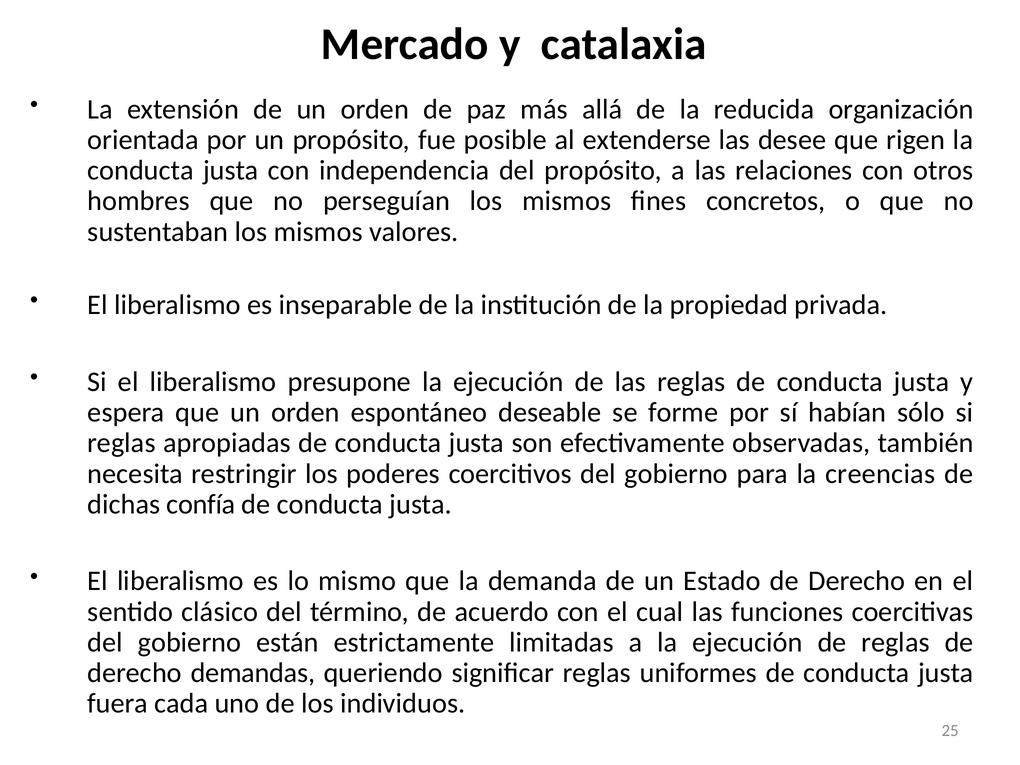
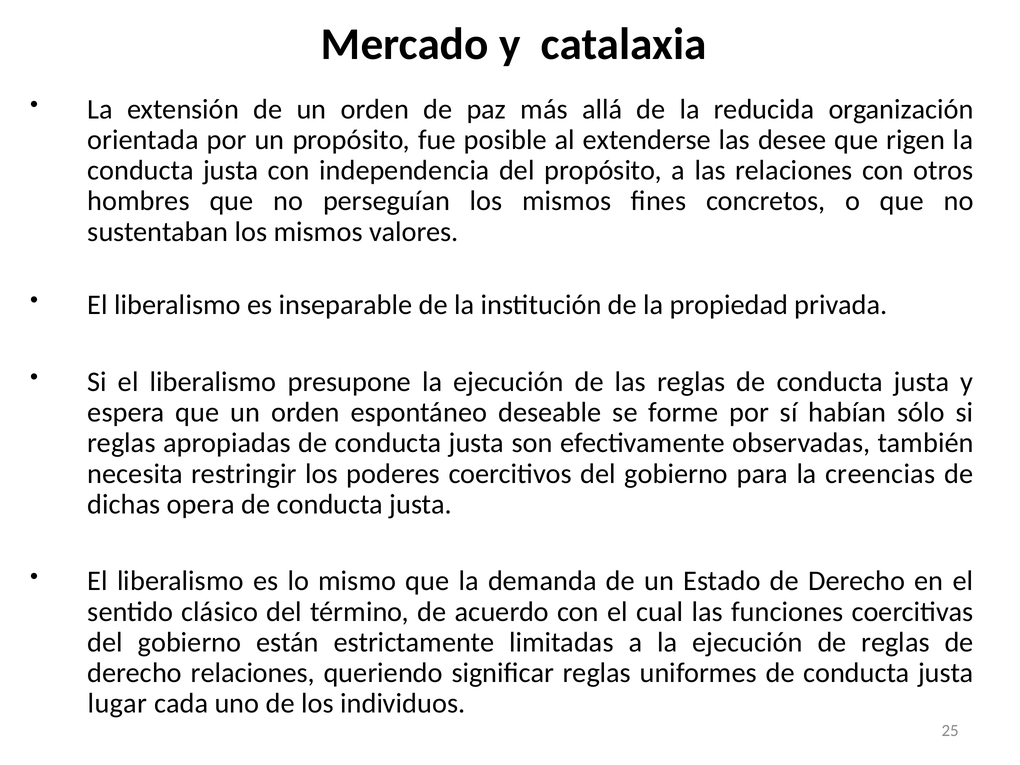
confía: confía -> opera
derecho demandas: demandas -> relaciones
fuera: fuera -> lugar
